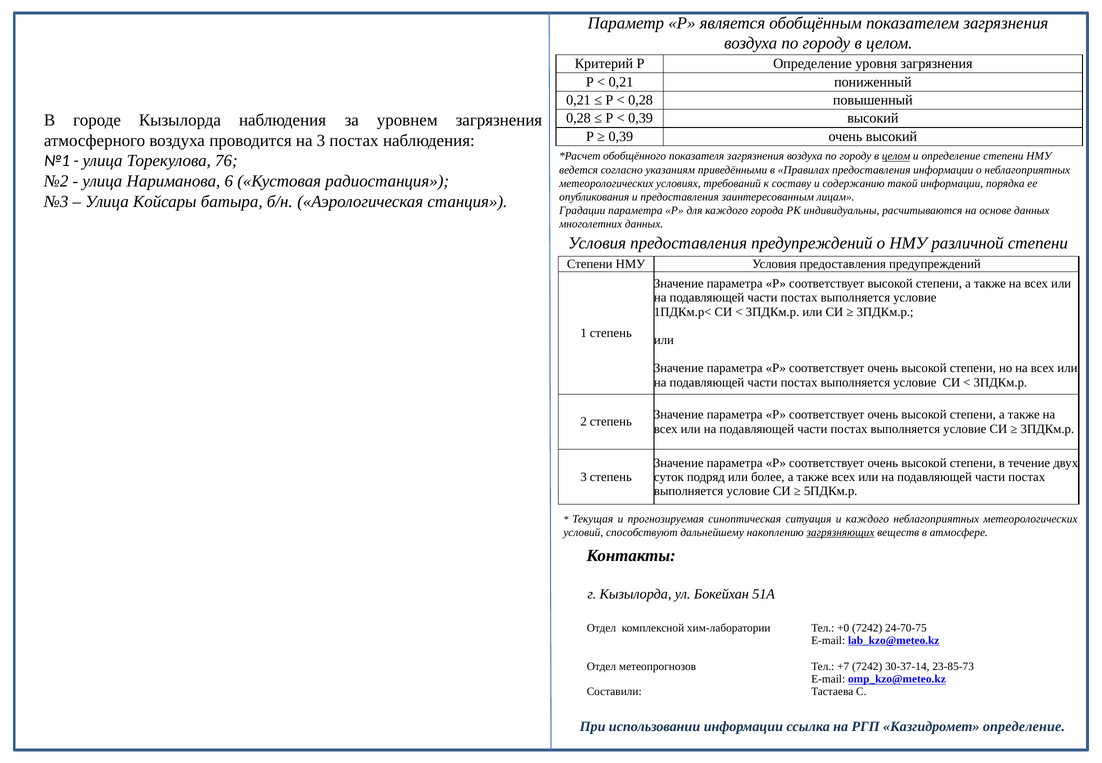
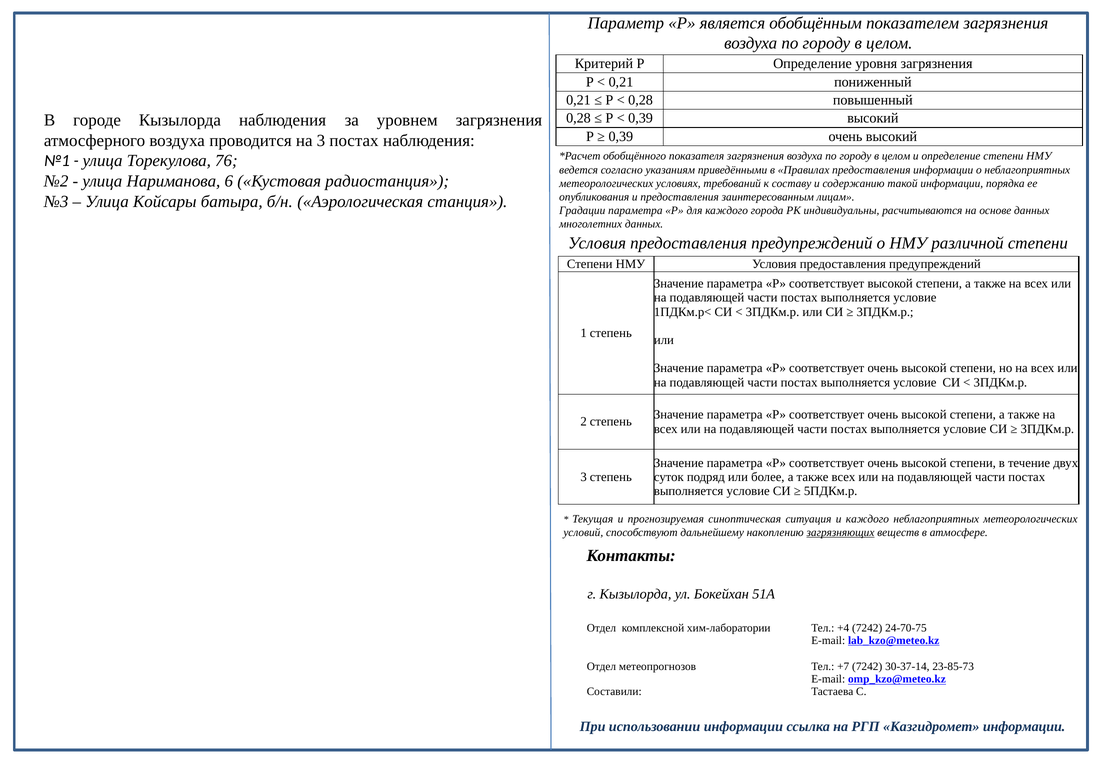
целом at (896, 156) underline: present -> none
+0: +0 -> +4
Казгидромет определение: определение -> информации
